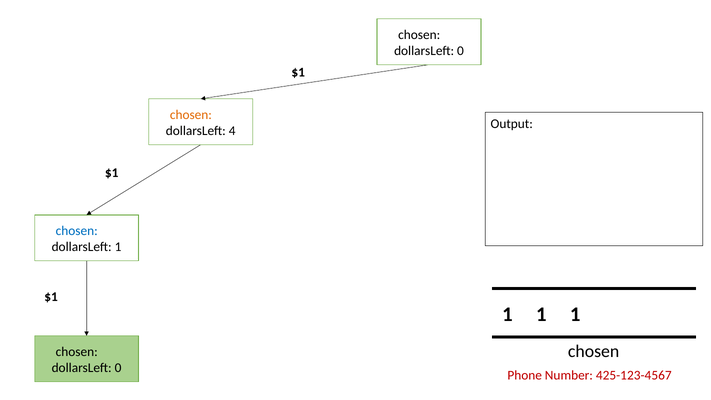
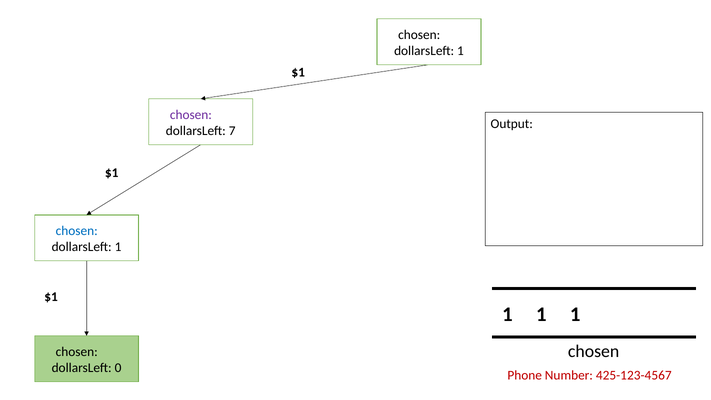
0 at (460, 51): 0 -> 1
chosen at (191, 115) colour: orange -> purple
4: 4 -> 7
